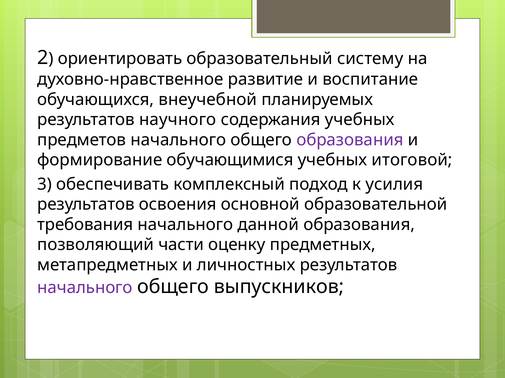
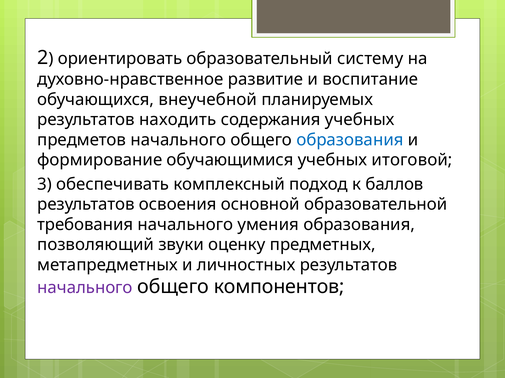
научного: научного -> находить
образования at (350, 140) colour: purple -> blue
усилия: усилия -> баллов
данной: данной -> умения
части: части -> звуки
выпускников: выпускников -> компонентов
